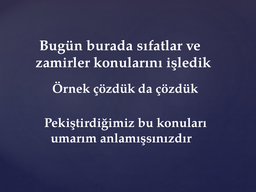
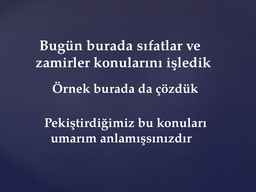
Örnek çözdük: çözdük -> burada
